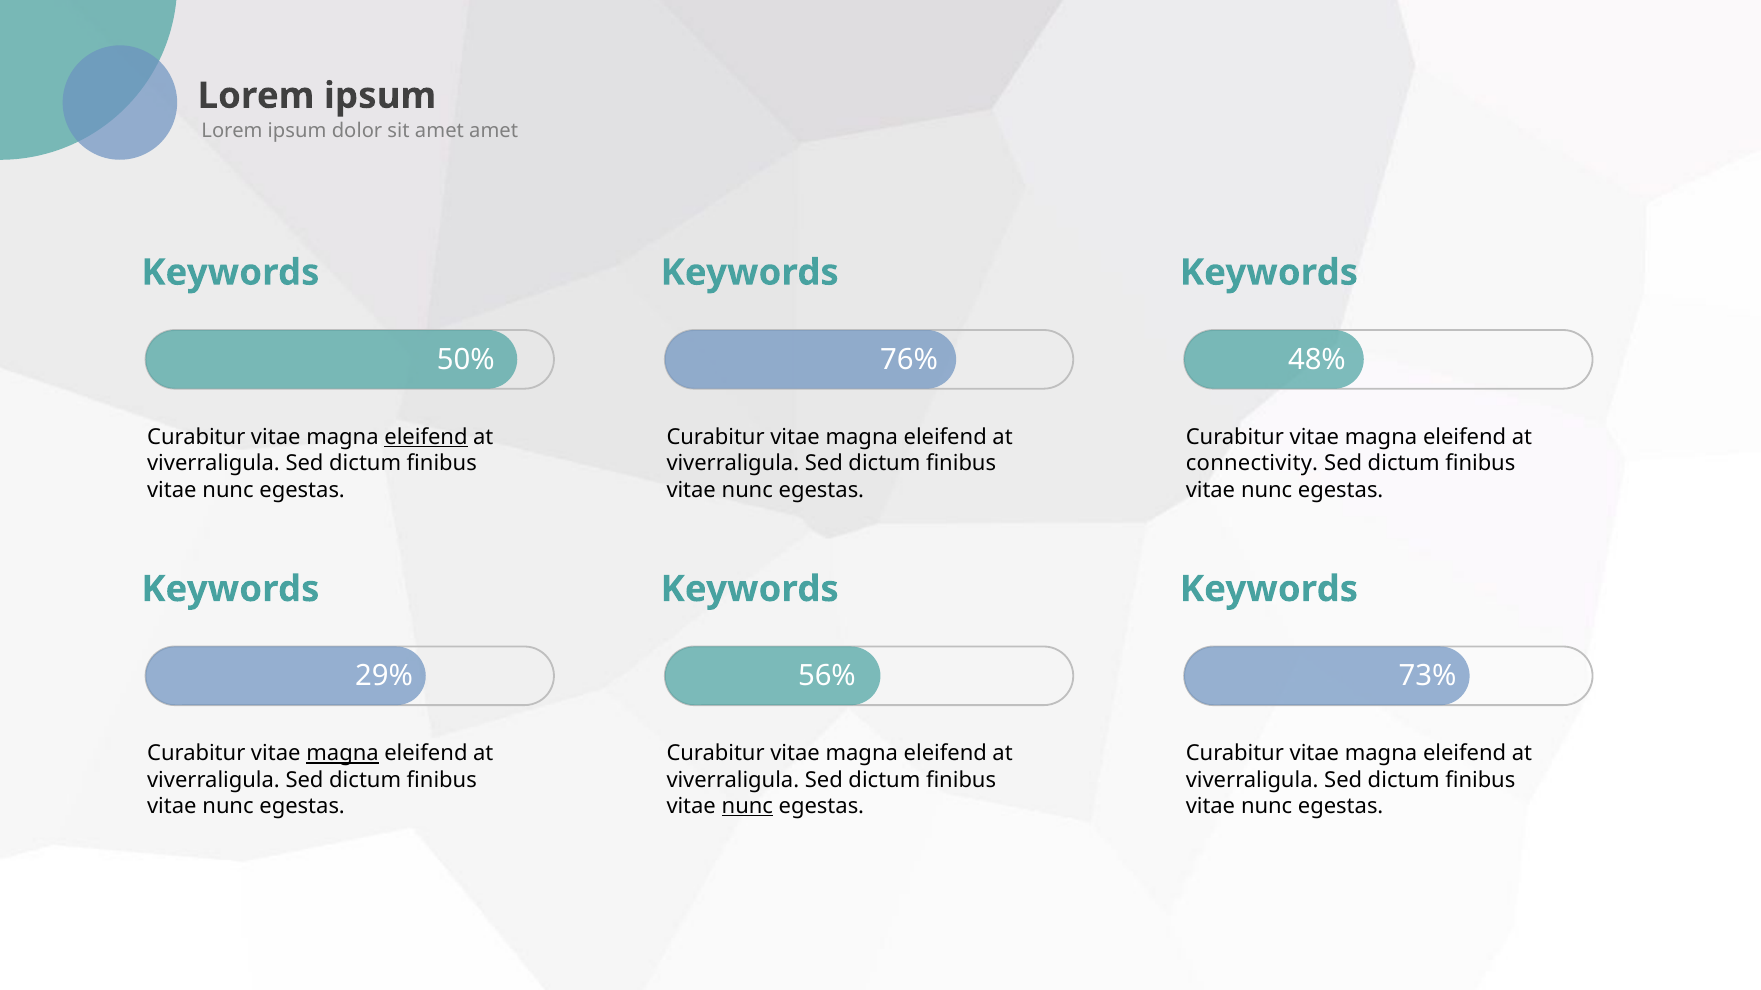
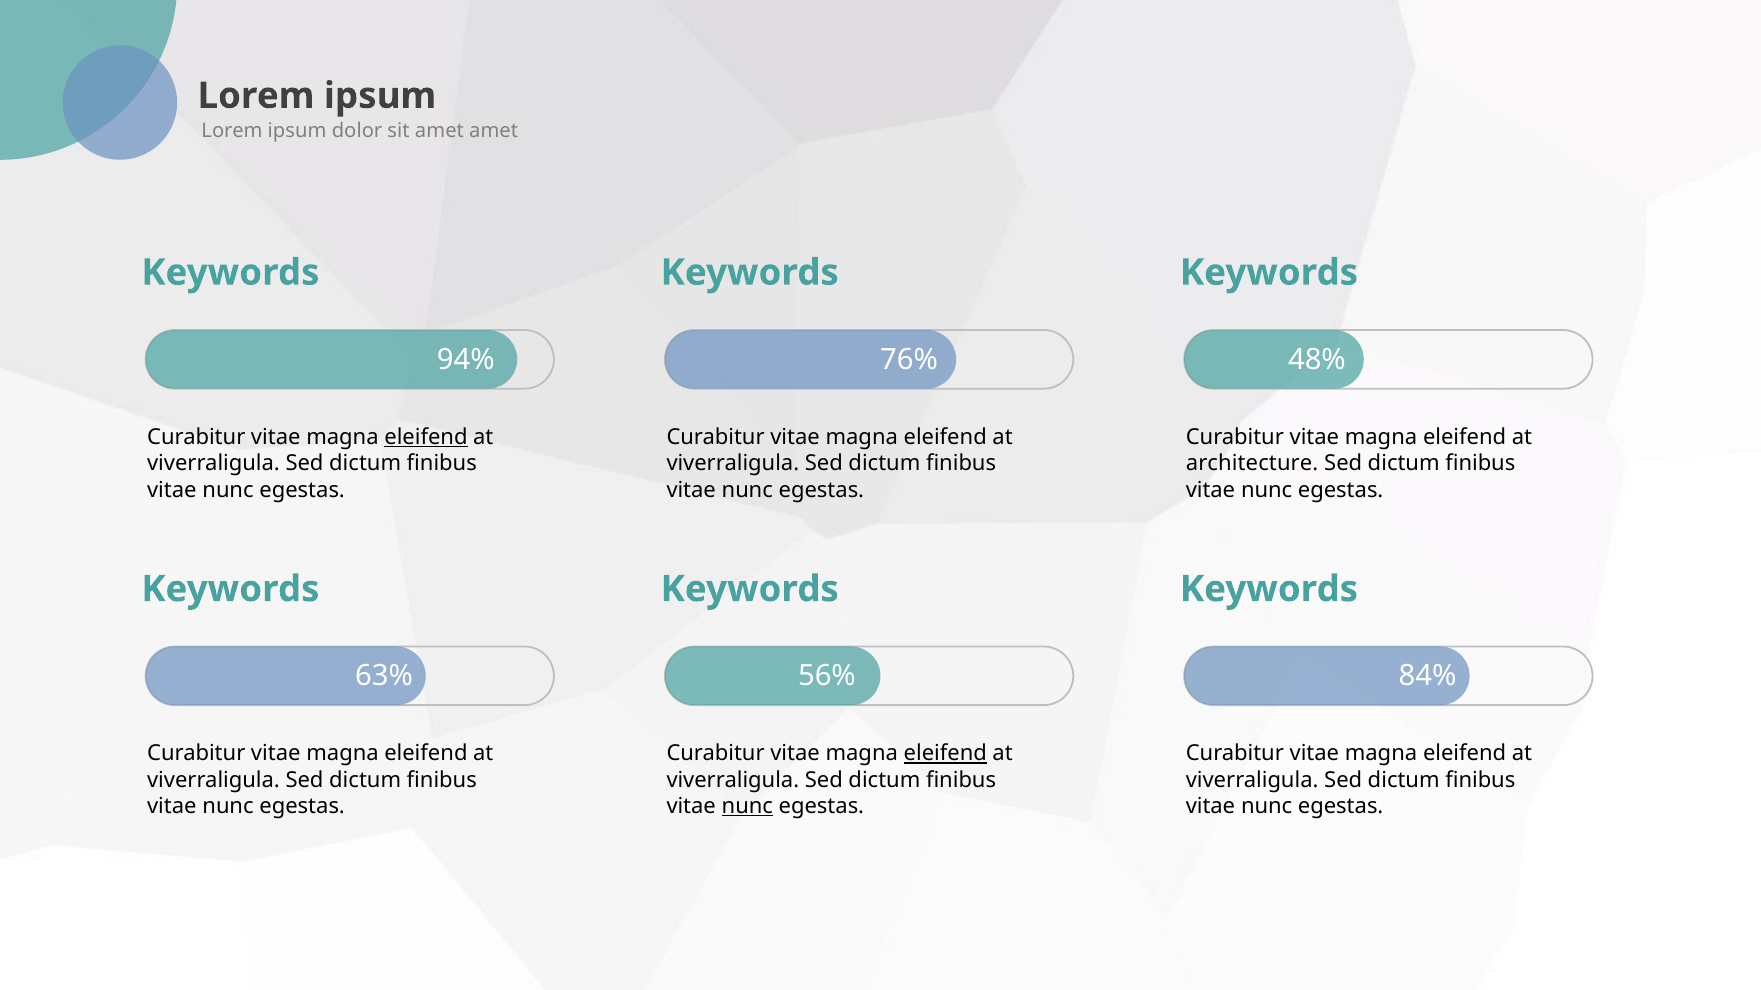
50%: 50% -> 94%
connectivity: connectivity -> architecture
29%: 29% -> 63%
73%: 73% -> 84%
magna at (343, 754) underline: present -> none
eleifend at (945, 754) underline: none -> present
